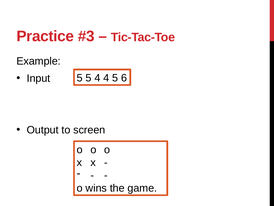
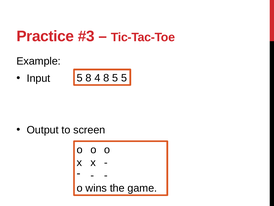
5 5: 5 -> 8
4 4: 4 -> 8
5 6: 6 -> 5
